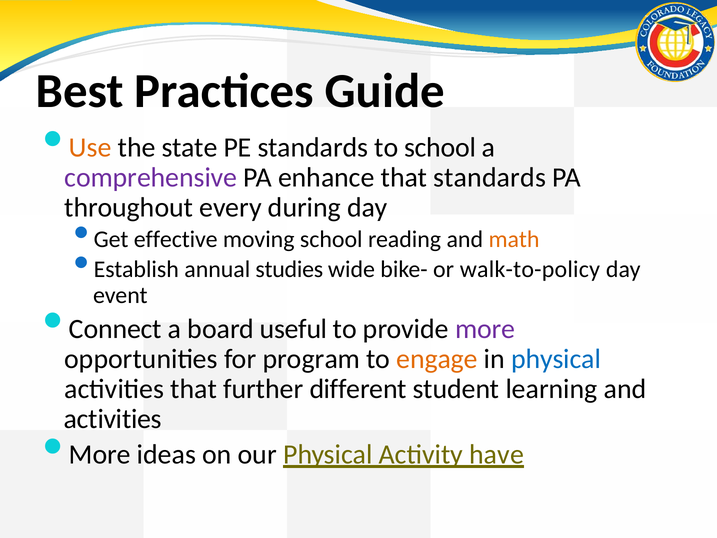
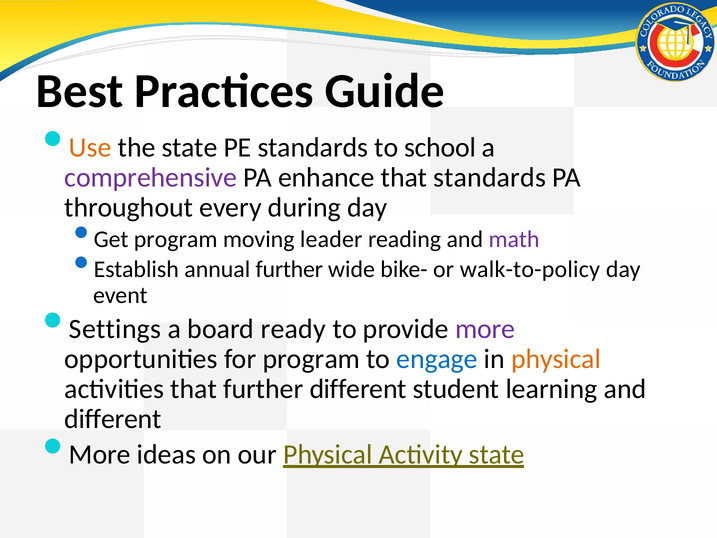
Get effective: effective -> program
moving school: school -> leader
math colour: orange -> purple
annual studies: studies -> further
Connect: Connect -> Settings
useful: useful -> ready
engage colour: orange -> blue
physical at (556, 359) colour: blue -> orange
activities at (113, 419): activities -> different
Activity have: have -> state
